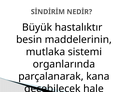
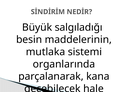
hastalıktır: hastalıktır -> salgıladığı
